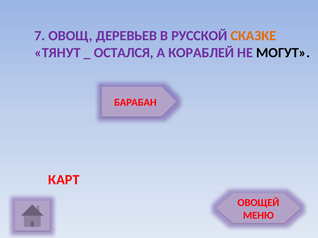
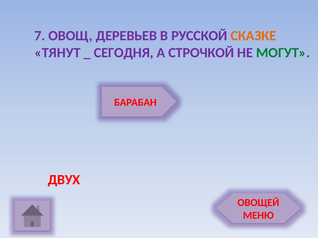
ОСТАЛСЯ: ОСТАЛСЯ -> СЕГОДНЯ
КОРАБЛЕЙ: КОРАБЛЕЙ -> СТРОЧКОЙ
МОГУТ colour: black -> green
КАРТ: КАРТ -> ДВУХ
